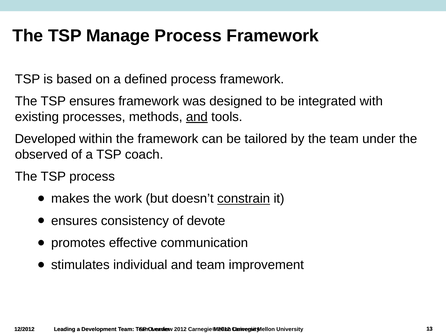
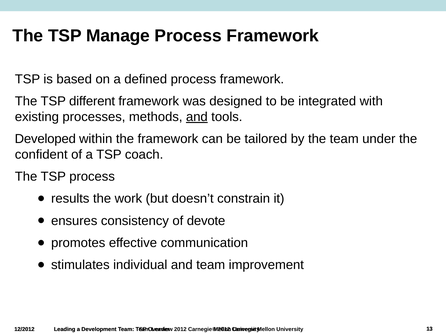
TSP ensures: ensures -> different
observed: observed -> confident
makes: makes -> results
constrain underline: present -> none
